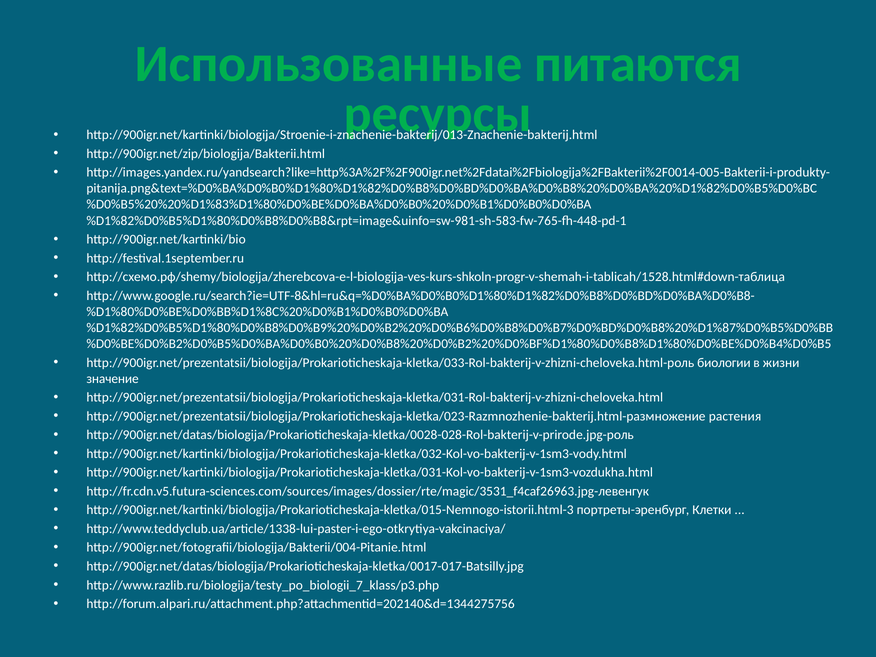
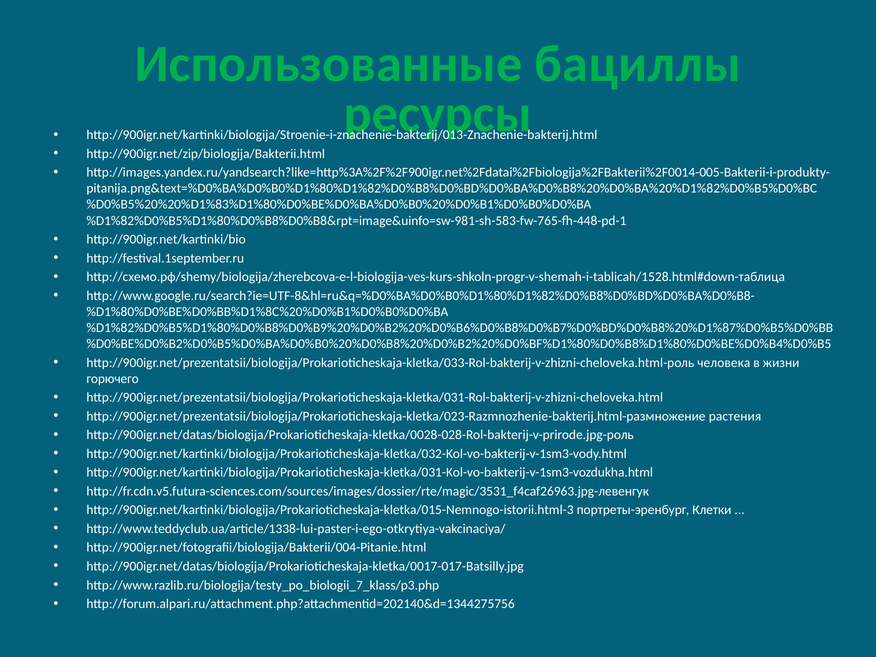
питаются: питаются -> бациллы
биологии: биологии -> человека
значение: значение -> горючего
